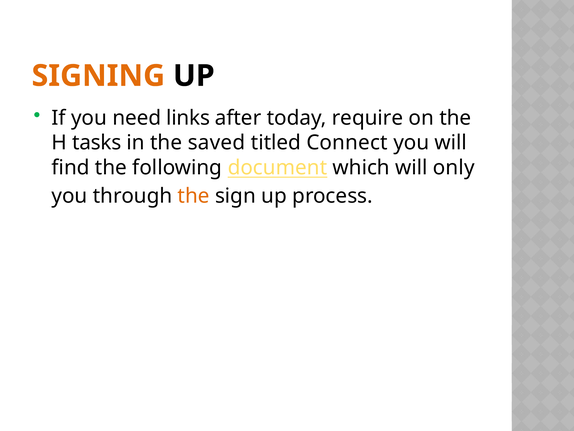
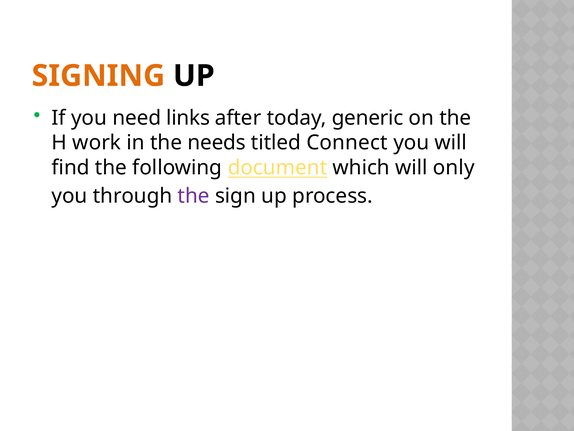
require: require -> generic
tasks: tasks -> work
saved: saved -> needs
the at (194, 196) colour: orange -> purple
